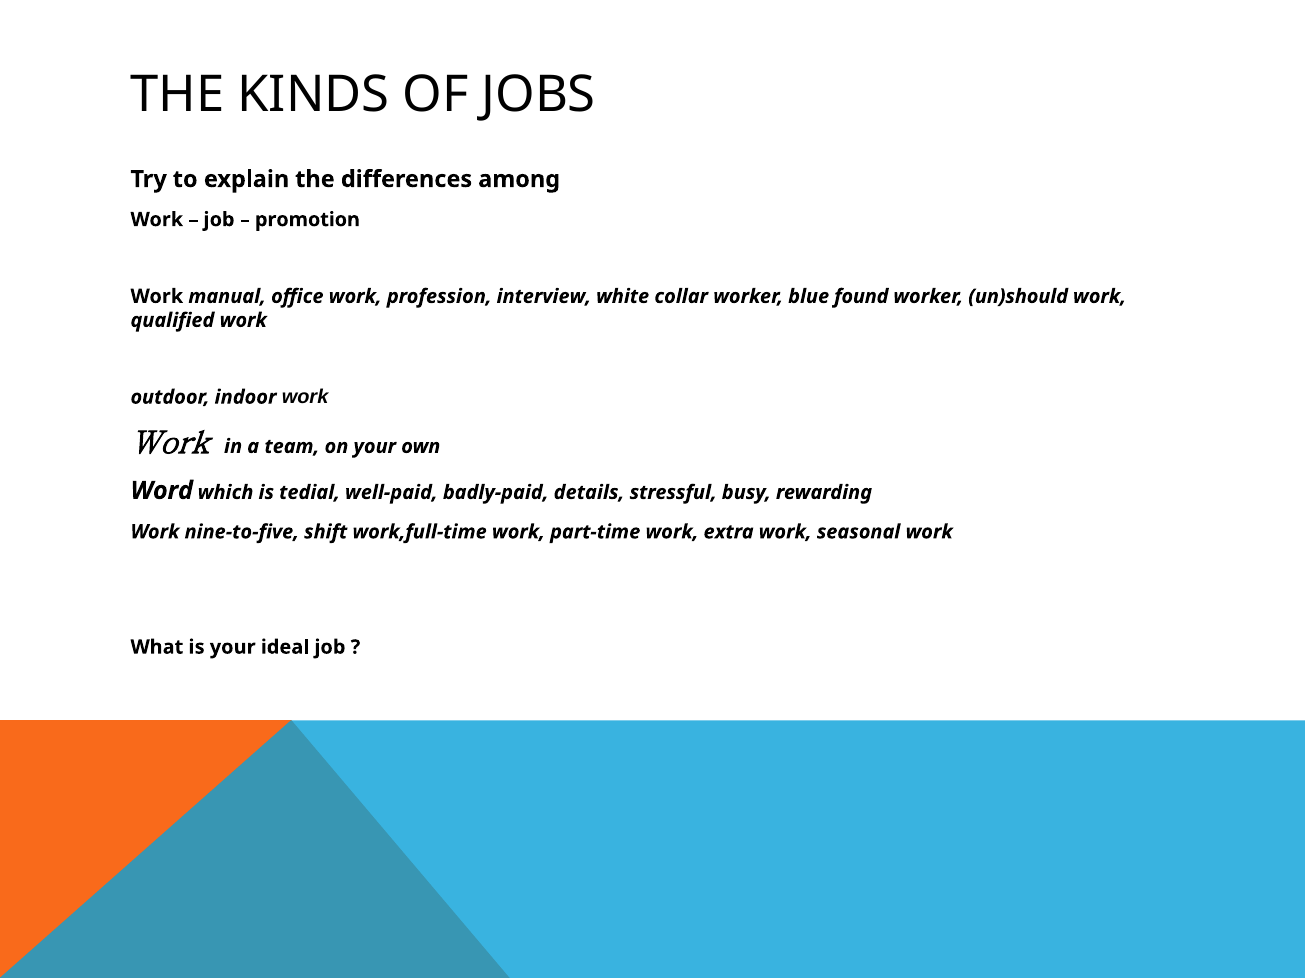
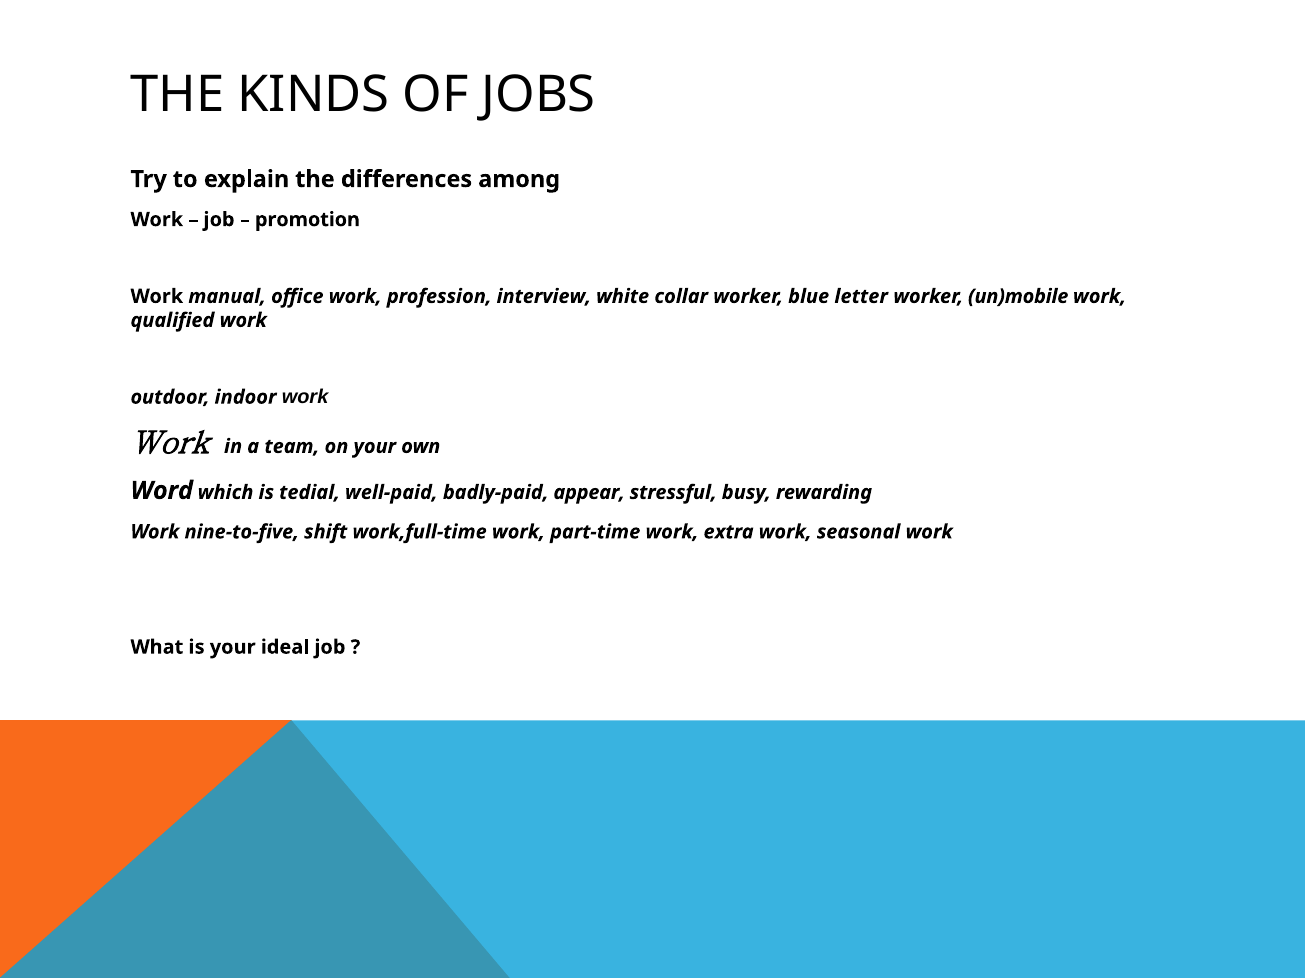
found: found -> letter
un)should: un)should -> un)mobile
details: details -> appear
